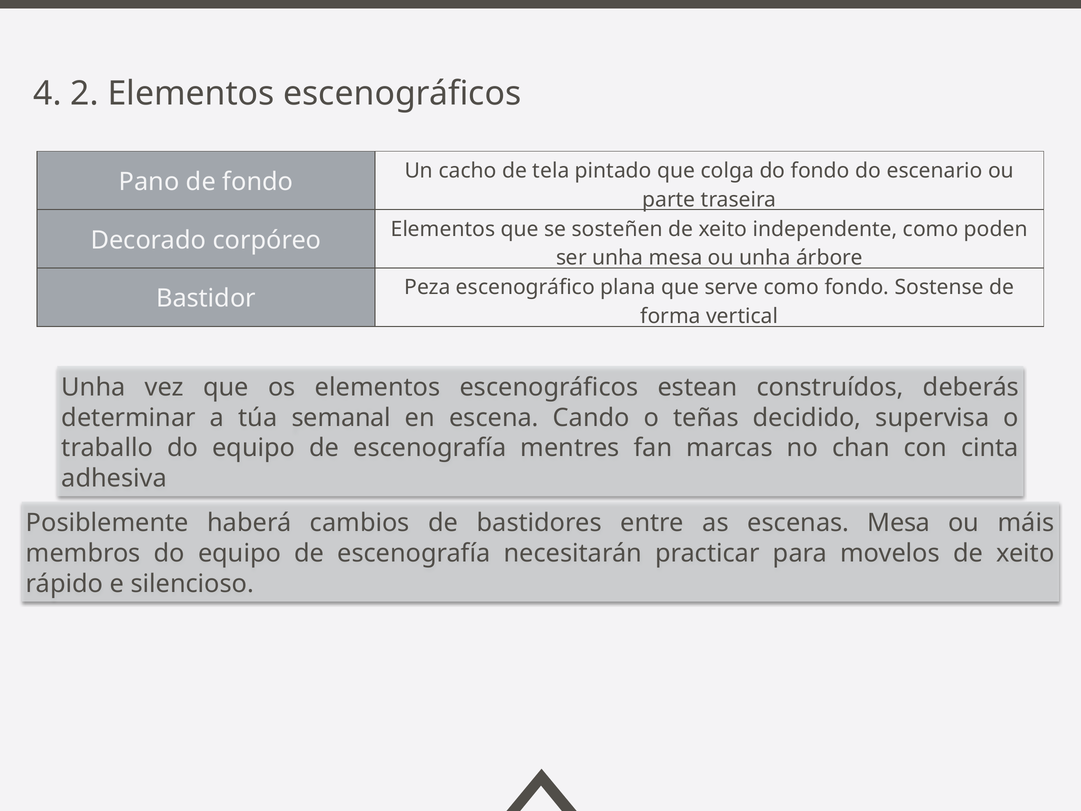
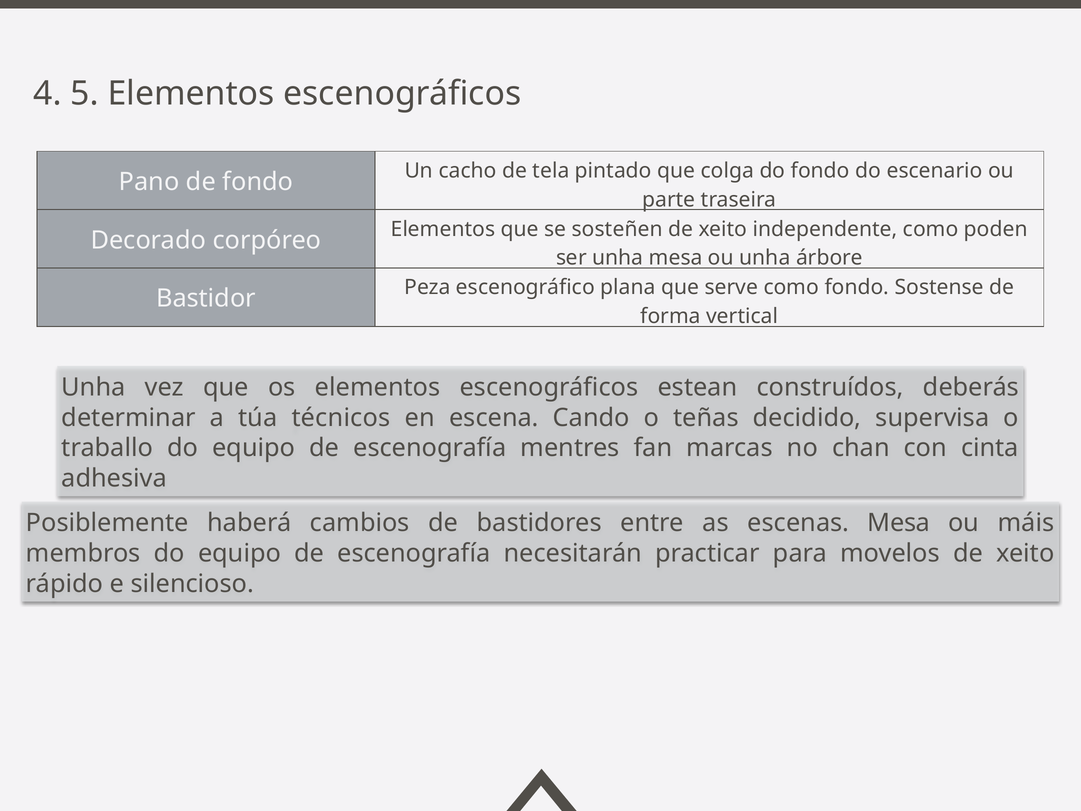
2: 2 -> 5
semanal: semanal -> técnicos
